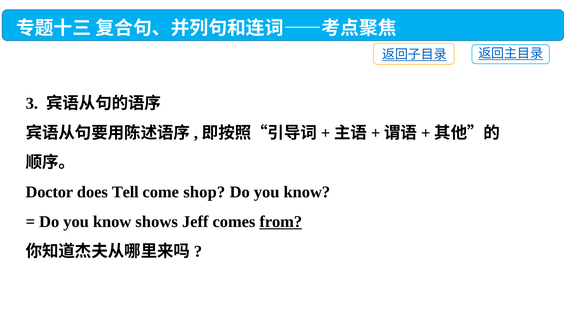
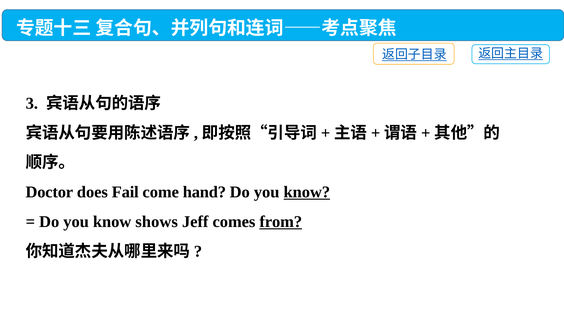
Tell: Tell -> Fail
shop: shop -> hand
know at (307, 192) underline: none -> present
